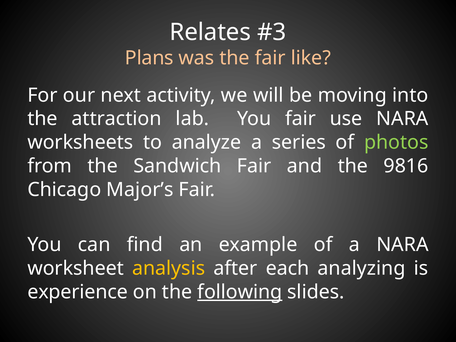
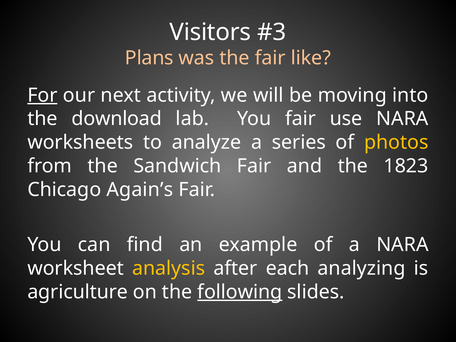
Relates: Relates -> Visitors
For underline: none -> present
attraction: attraction -> download
photos colour: light green -> yellow
9816: 9816 -> 1823
Major’s: Major’s -> Again’s
experience: experience -> agriculture
